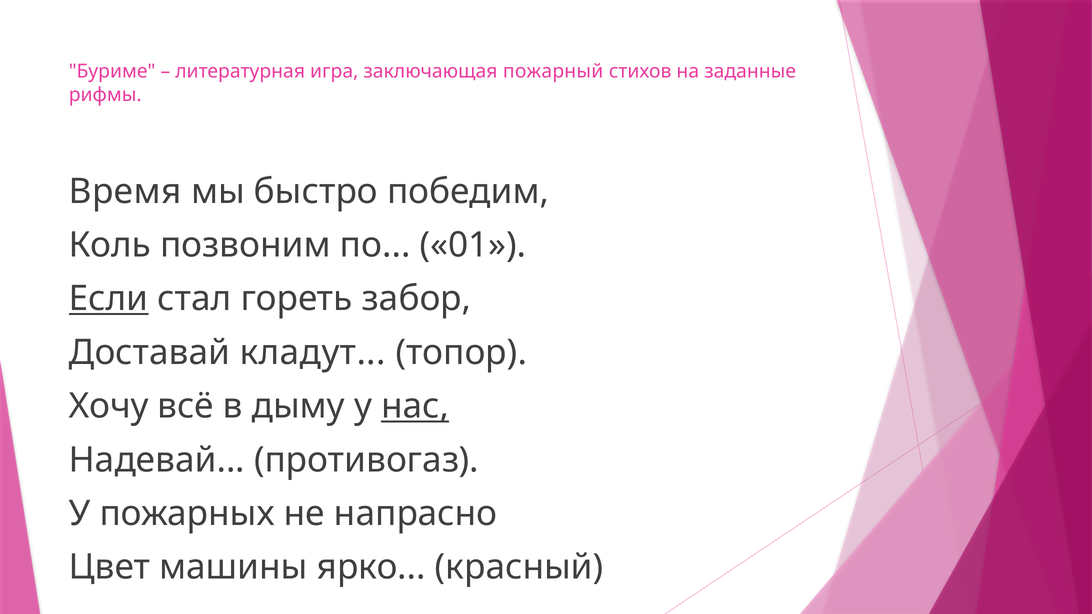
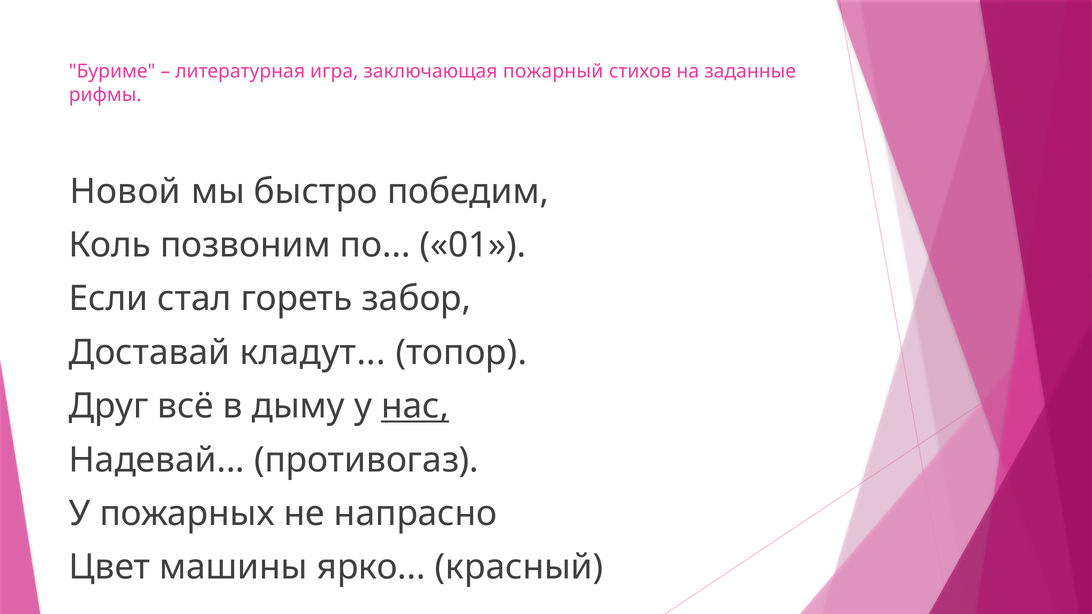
Время: Время -> Новой
Если underline: present -> none
Хочу: Хочу -> Друг
